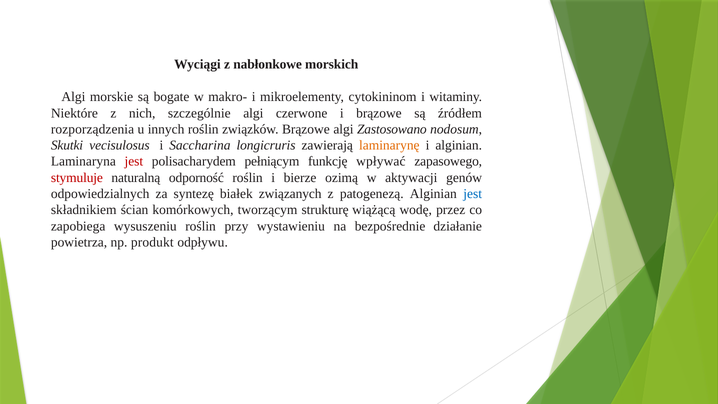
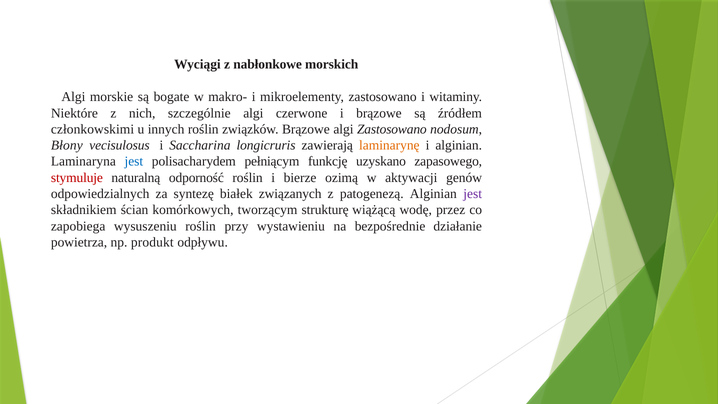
mikroelementy cytokininom: cytokininom -> zastosowano
rozporządzenia: rozporządzenia -> członkowskimi
Skutki: Skutki -> Błony
jest at (134, 161) colour: red -> blue
wpływać: wpływać -> uzyskano
jest at (473, 194) colour: blue -> purple
